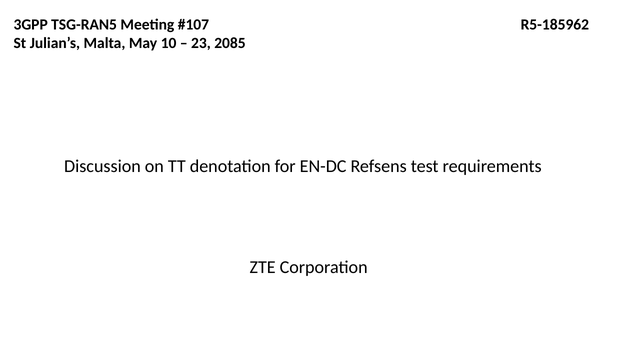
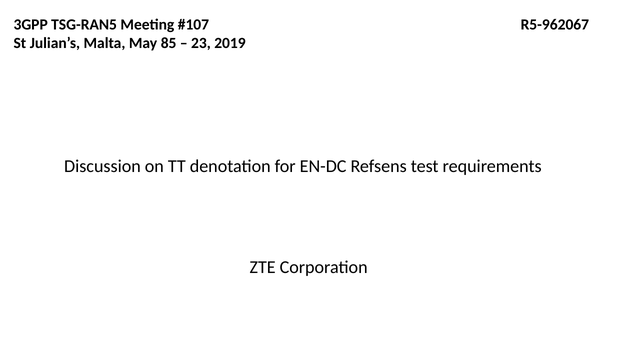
R5-185962: R5-185962 -> R5-962067
10: 10 -> 85
2085: 2085 -> 2019
